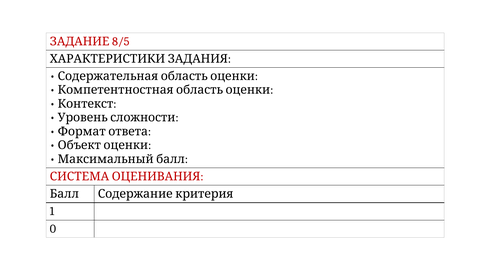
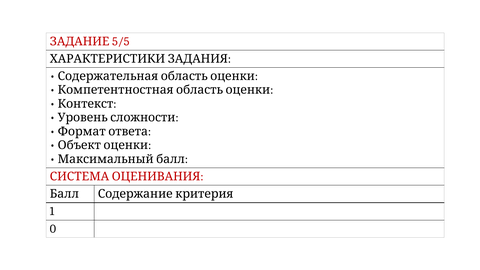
8/5: 8/5 -> 5/5
